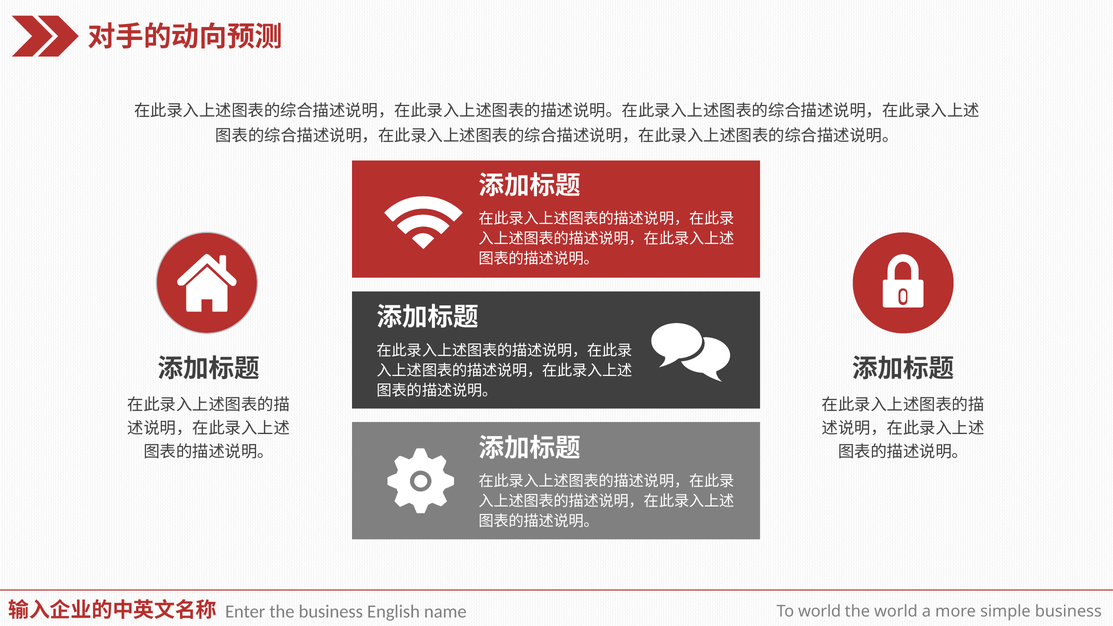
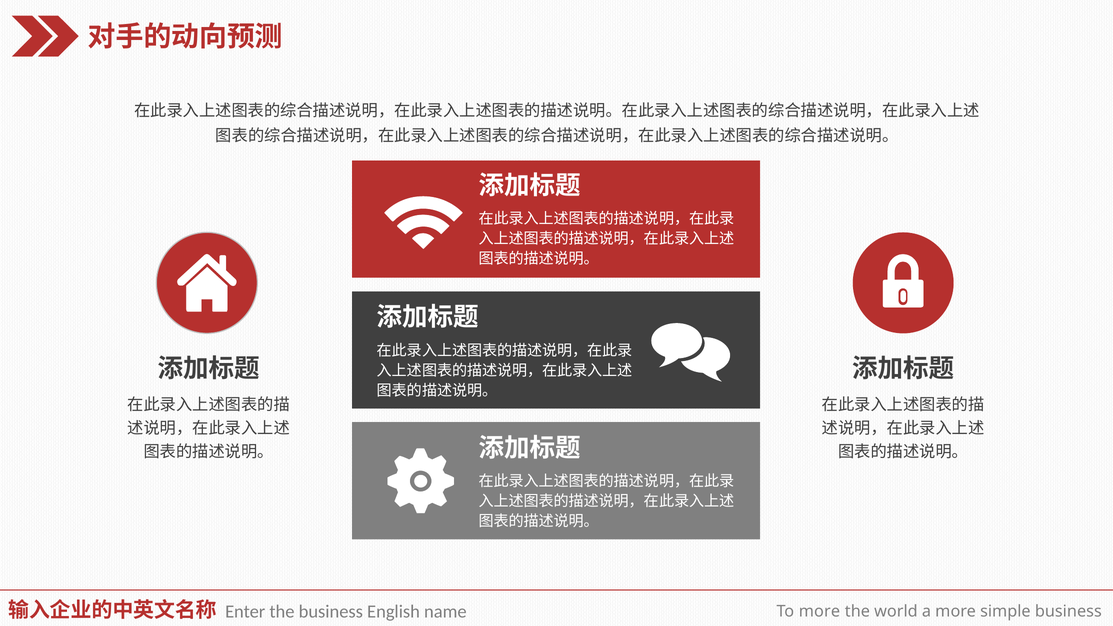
To world: world -> more
